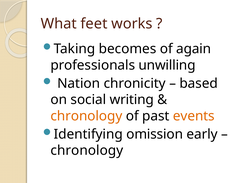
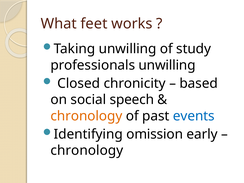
Taking becomes: becomes -> unwilling
again: again -> study
Nation: Nation -> Closed
writing: writing -> speech
events colour: orange -> blue
